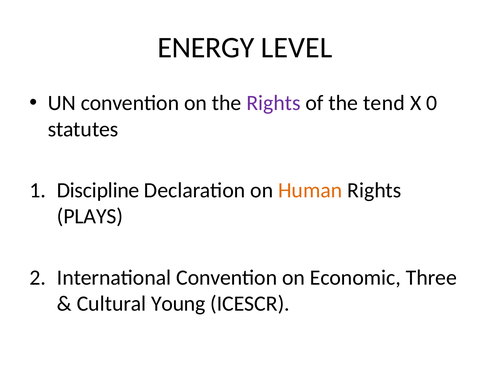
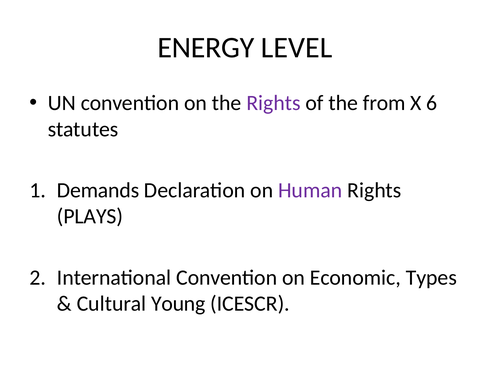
tend: tend -> from
0: 0 -> 6
Discipline: Discipline -> Demands
Human colour: orange -> purple
Three: Three -> Types
